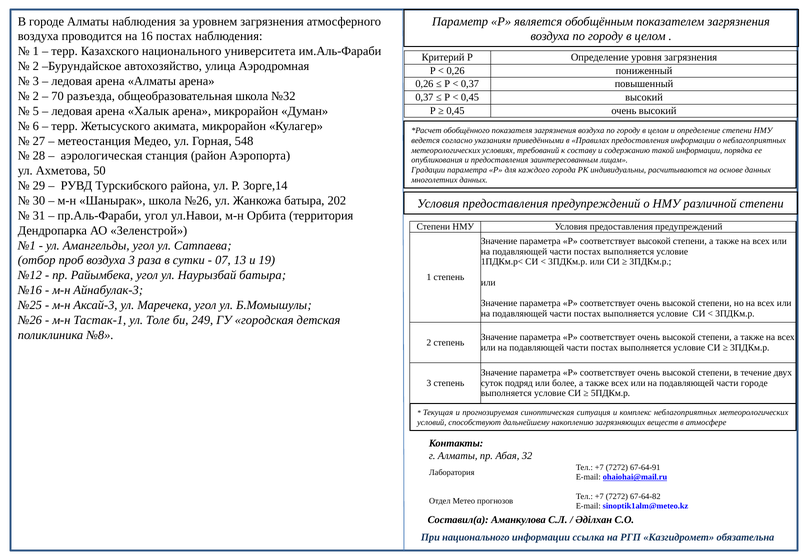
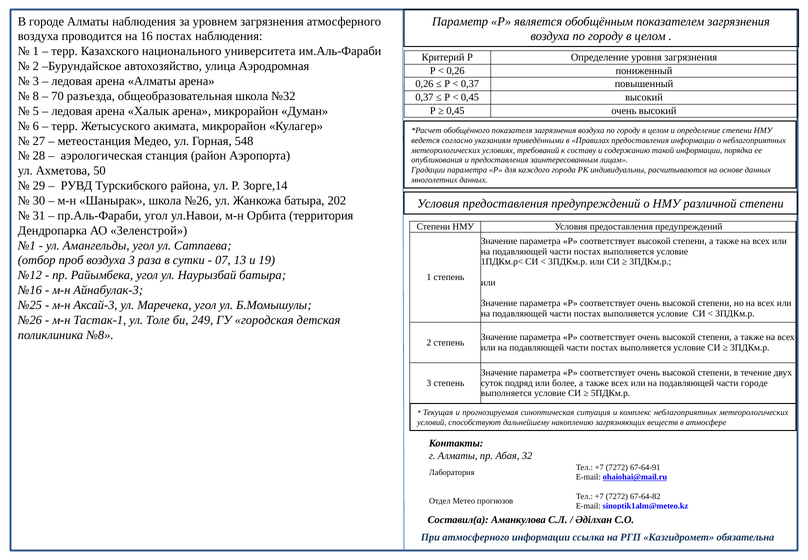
2 at (36, 96): 2 -> 8
При национального: национального -> атмосферного
